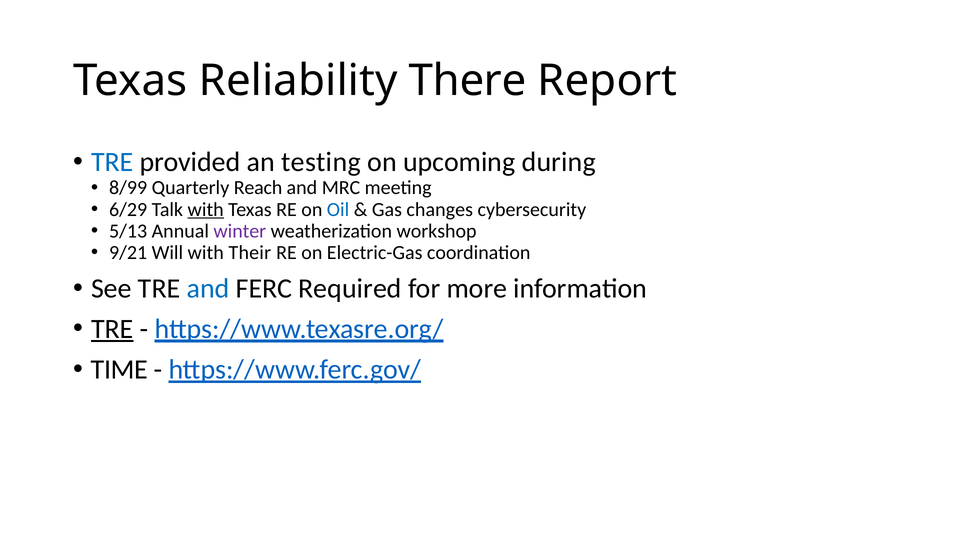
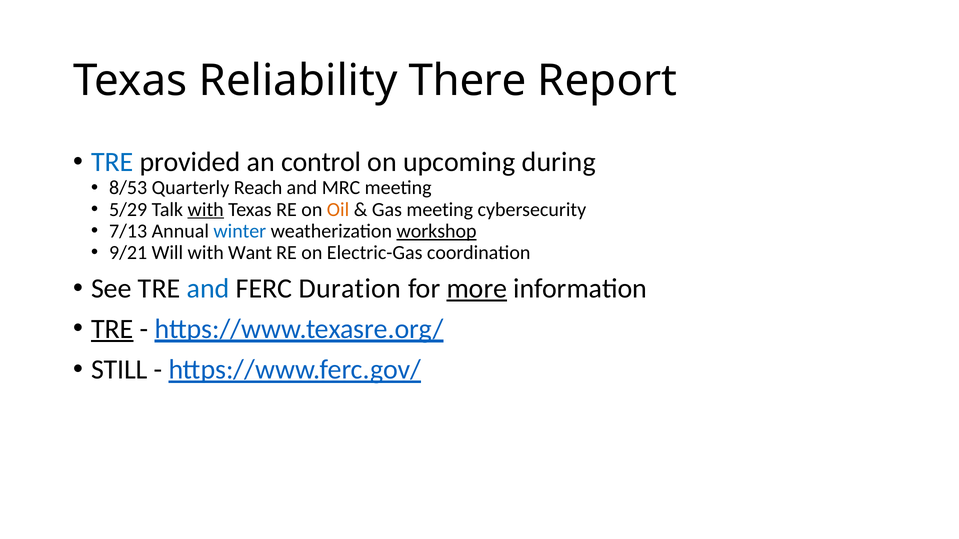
testing: testing -> control
8/99: 8/99 -> 8/53
6/29: 6/29 -> 5/29
Oil colour: blue -> orange
Gas changes: changes -> meeting
5/13: 5/13 -> 7/13
winter colour: purple -> blue
workshop underline: none -> present
Their: Their -> Want
Required: Required -> Duration
more underline: none -> present
TIME: TIME -> STILL
